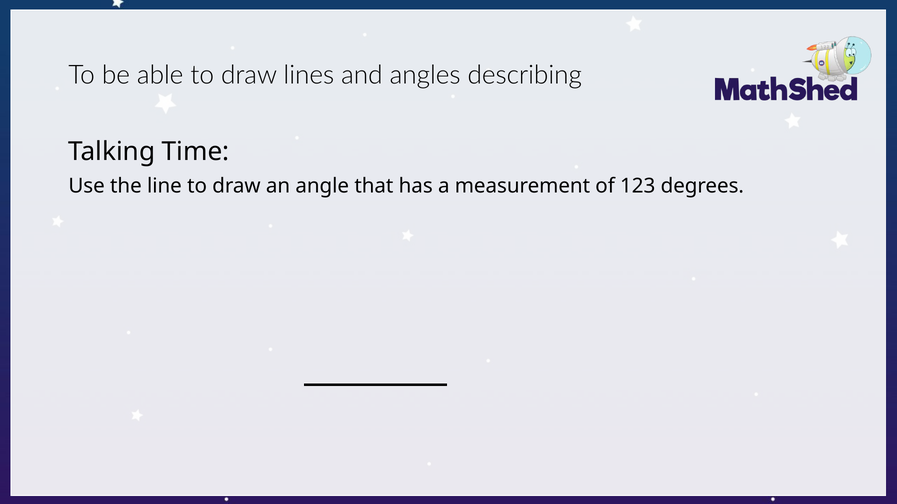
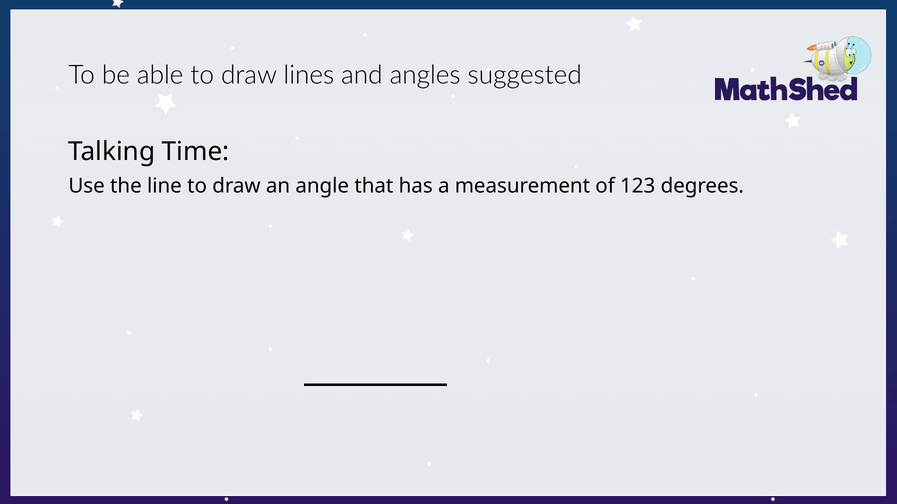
describing: describing -> suggested
